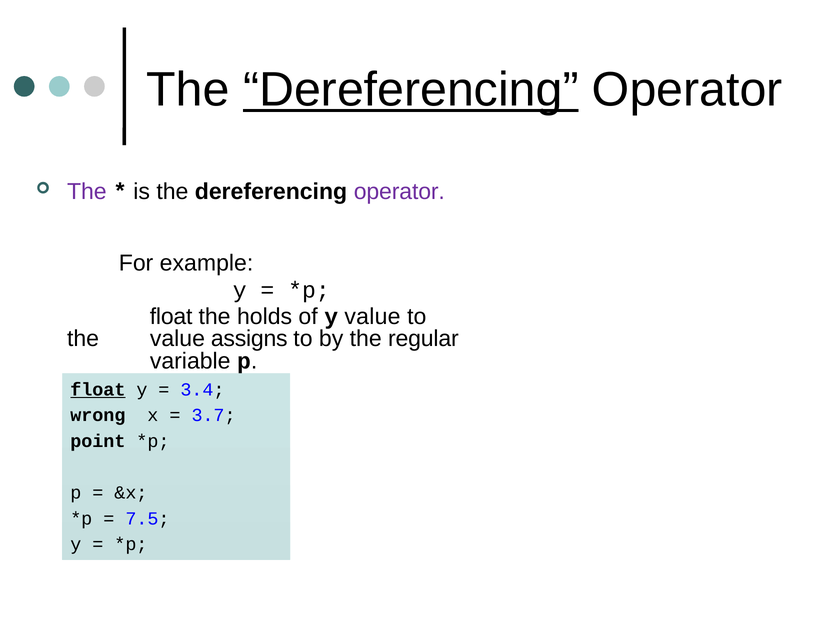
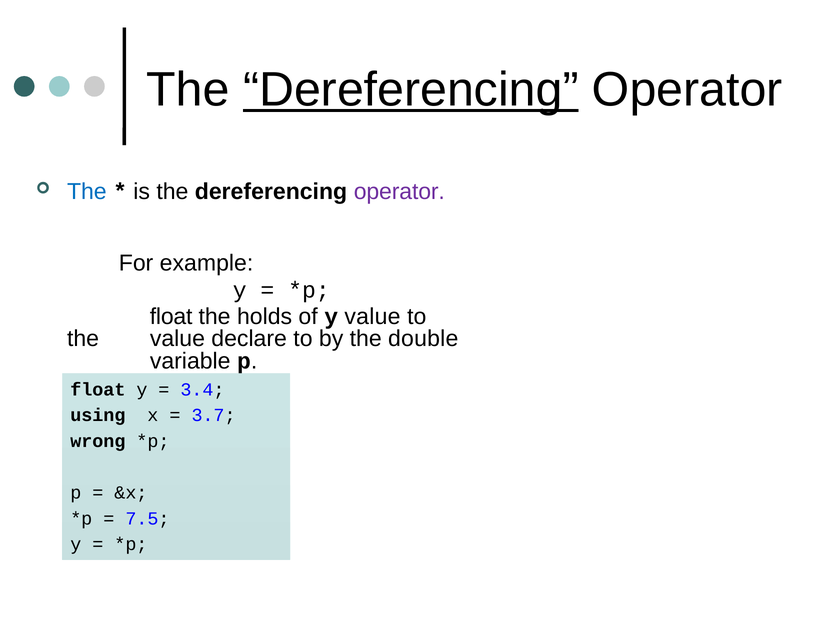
The at (87, 192) colour: purple -> blue
assigns: assigns -> declare
regular: regular -> double
float at (98, 389) underline: present -> none
wrong: wrong -> using
point: point -> wrong
